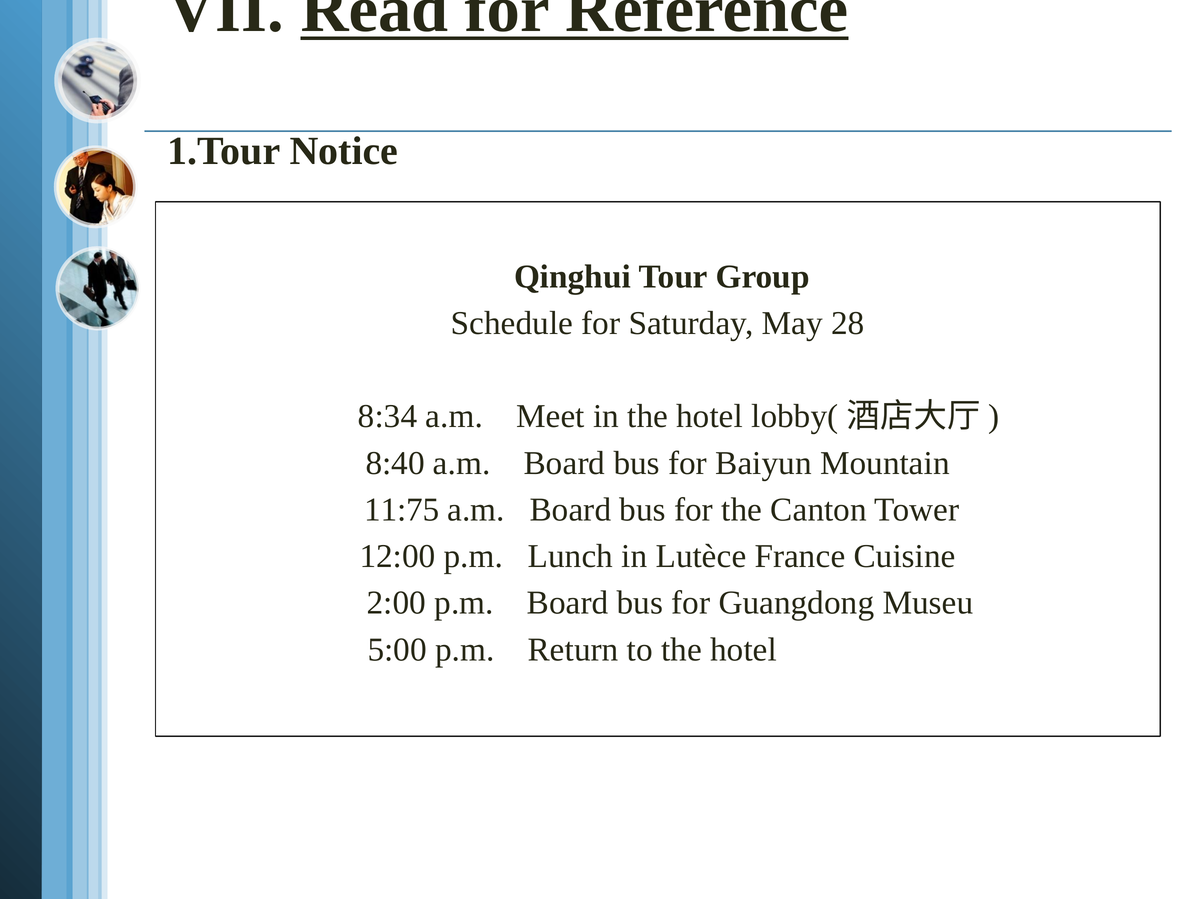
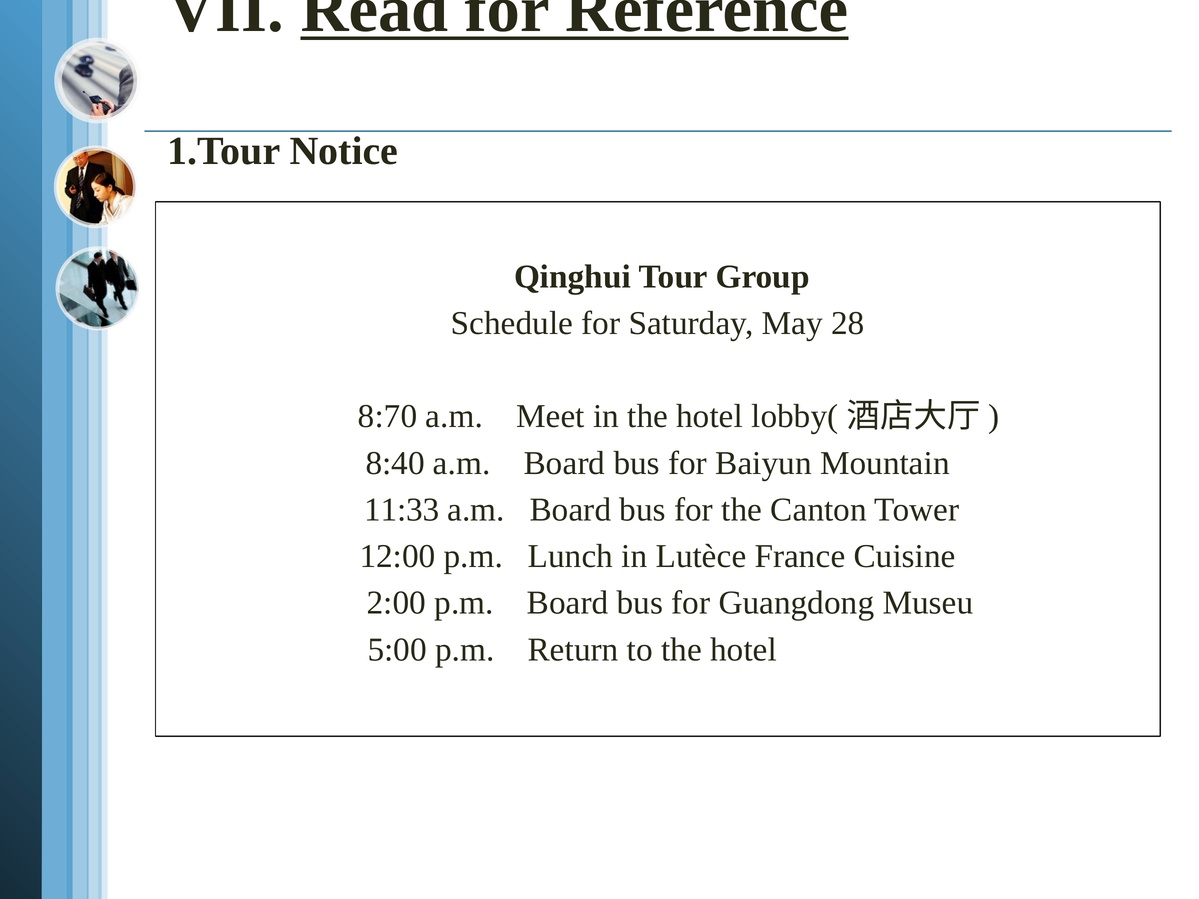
8:34: 8:34 -> 8:70
11:75: 11:75 -> 11:33
